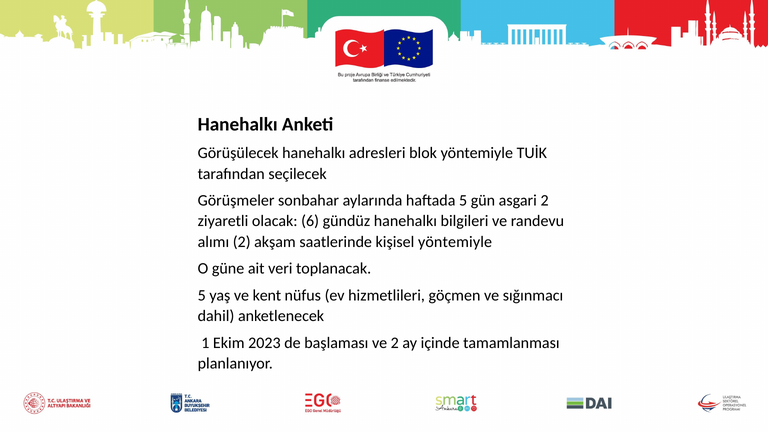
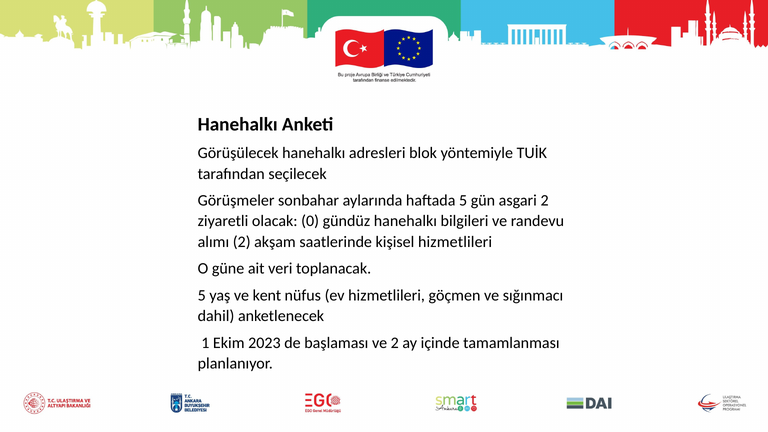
6: 6 -> 0
kişisel yöntemiyle: yöntemiyle -> hizmetlileri
